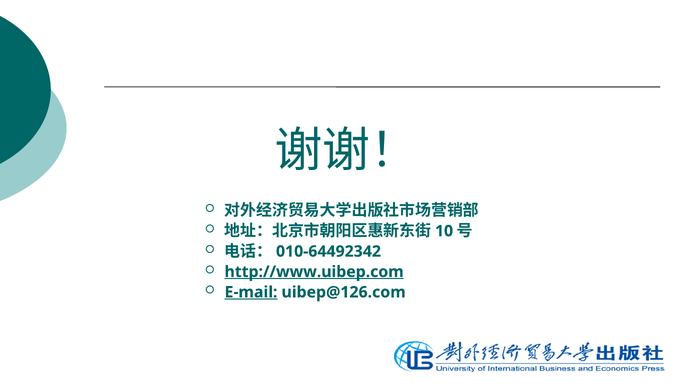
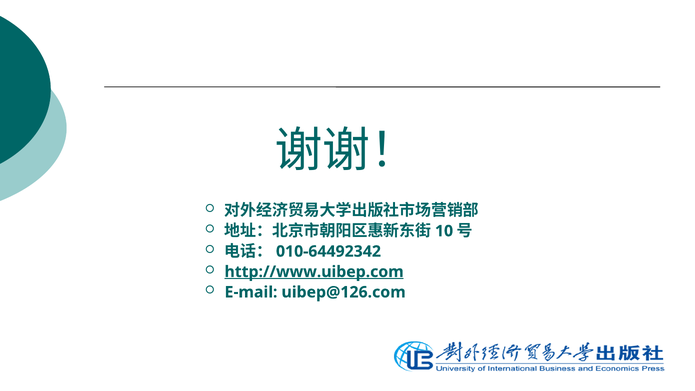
E-mail underline: present -> none
